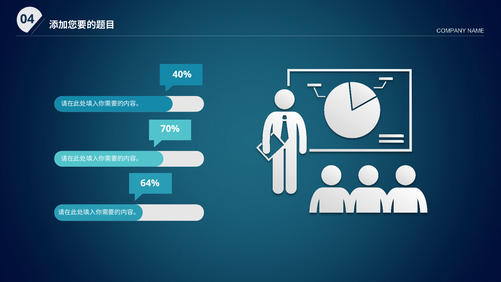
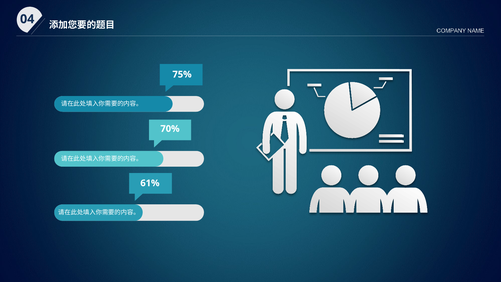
40%: 40% -> 75%
64%: 64% -> 61%
